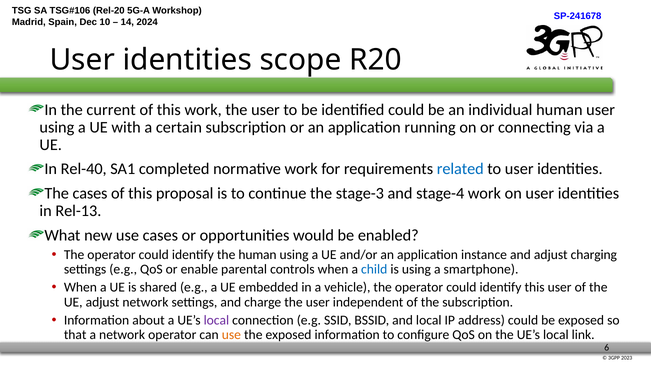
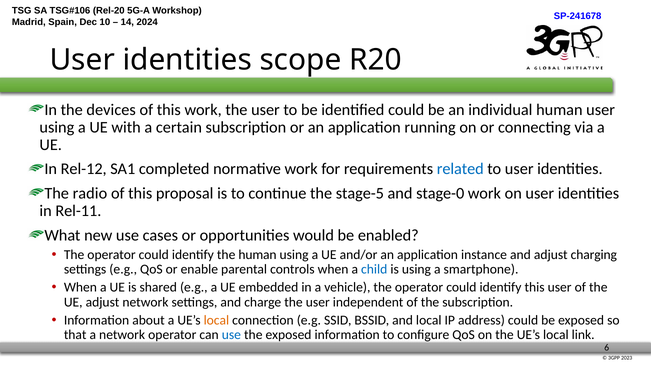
current: current -> devices
Rel-40: Rel-40 -> Rel-12
The cases: cases -> radio
stage-3: stage-3 -> stage-5
stage-4: stage-4 -> stage-0
Rel-13: Rel-13 -> Rel-11
local at (216, 320) colour: purple -> orange
use at (231, 335) colour: orange -> blue
